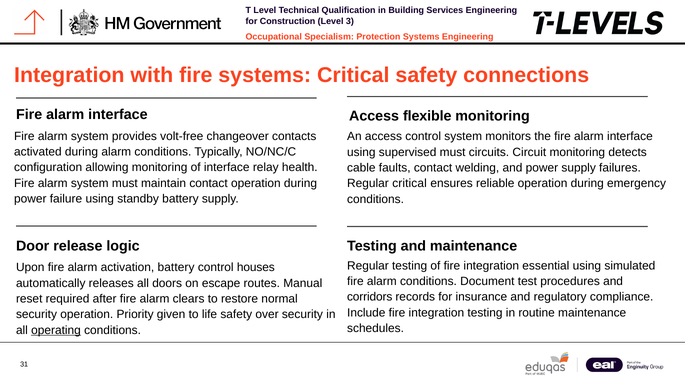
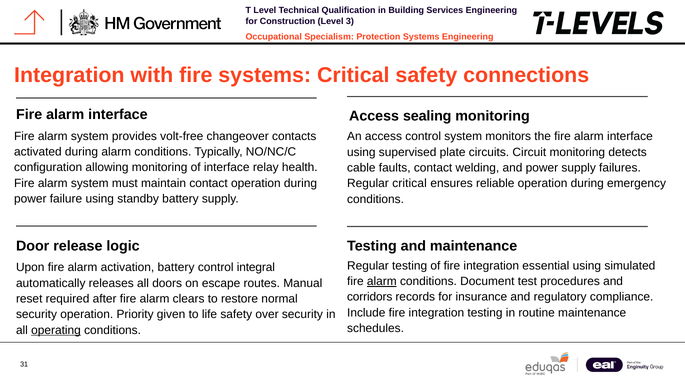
flexible: flexible -> sealing
supervised must: must -> plate
houses: houses -> integral
alarm at (382, 282) underline: none -> present
